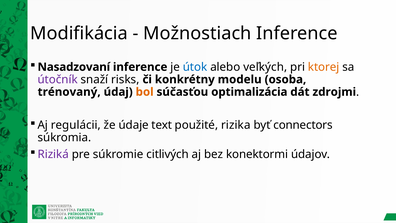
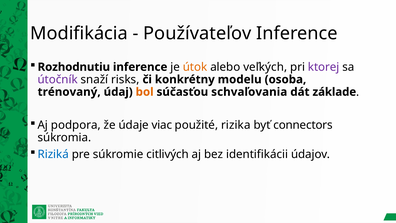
Možnostiach: Možnostiach -> Používateľov
Nasadzovaní: Nasadzovaní -> Rozhodnutiu
útok colour: blue -> orange
ktorej colour: orange -> purple
optimalizácia: optimalizácia -> schvaľovania
zdrojmi: zdrojmi -> základe
regulácii: regulácii -> podpora
text: text -> viac
Riziká colour: purple -> blue
konektormi: konektormi -> identifikácii
